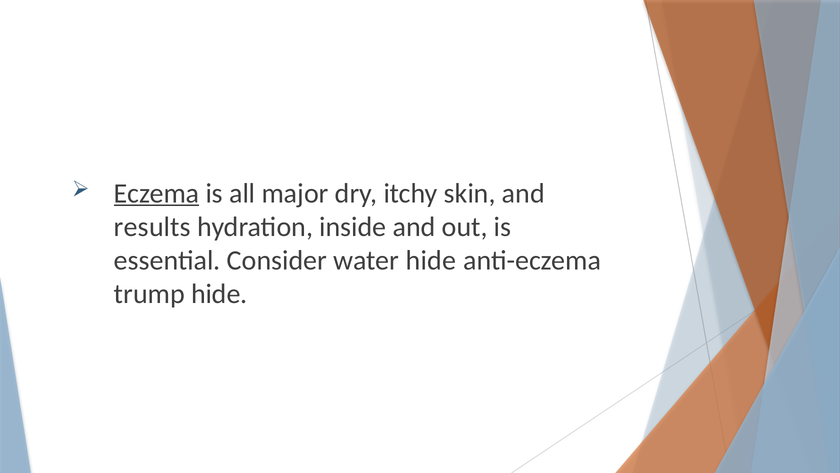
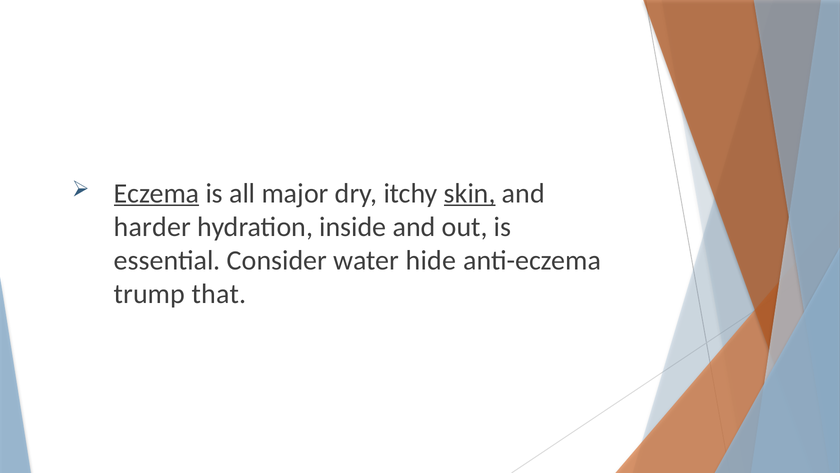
skin underline: none -> present
results: results -> harder
trump hide: hide -> that
